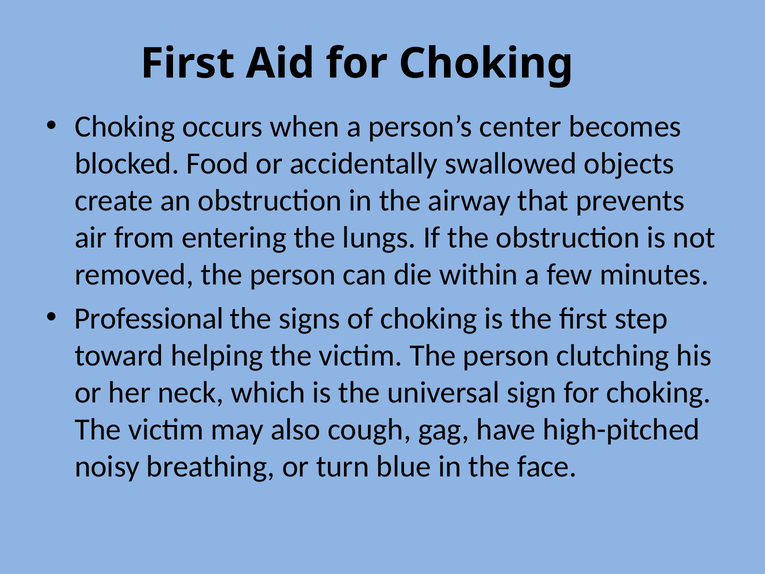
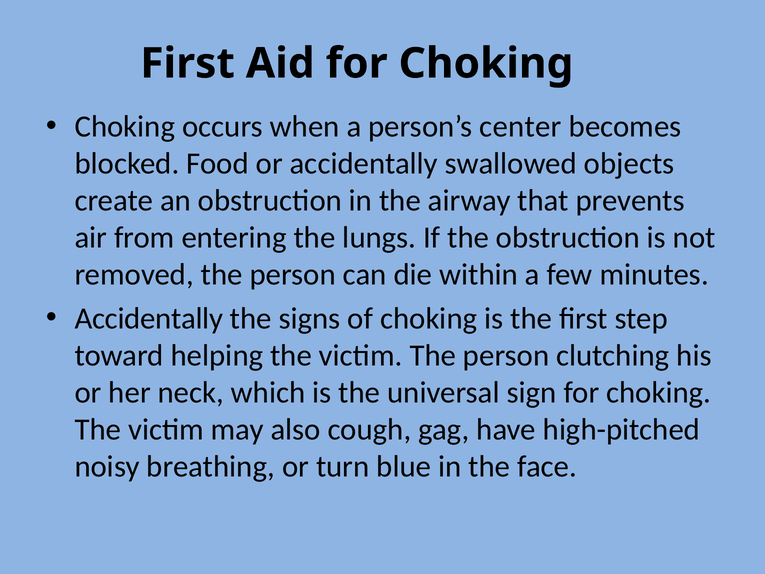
Professional at (149, 318): Professional -> Accidentally
